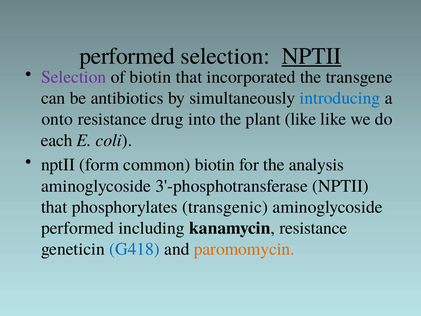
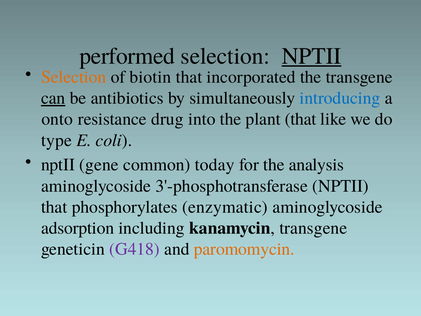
Selection at (74, 77) colour: purple -> orange
can underline: none -> present
plant like: like -> that
each: each -> type
form: form -> gene
common biotin: biotin -> today
transgenic: transgenic -> enzymatic
performed at (78, 228): performed -> adsorption
kanamycin resistance: resistance -> transgene
G418 colour: blue -> purple
